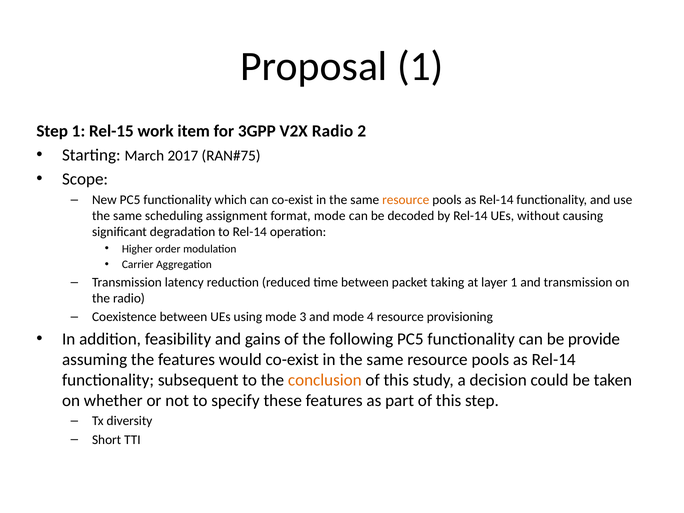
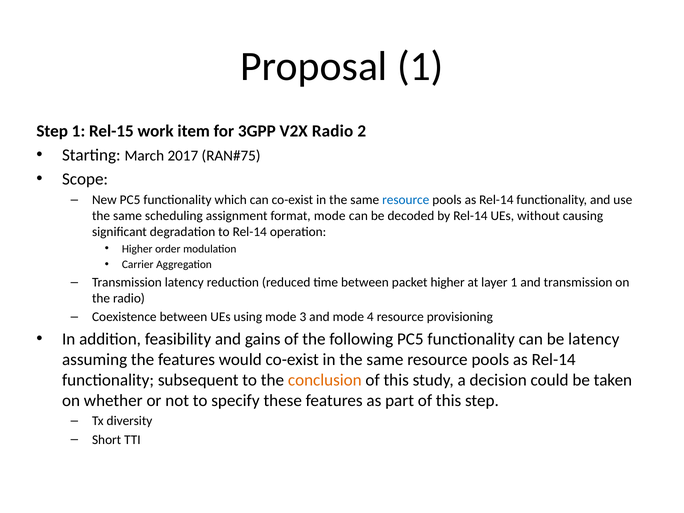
resource at (406, 200) colour: orange -> blue
packet taking: taking -> higher
be provide: provide -> latency
